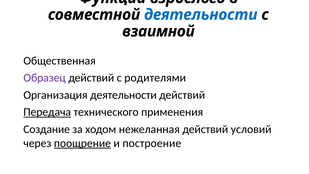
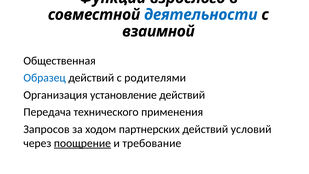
Образец colour: purple -> blue
Организация деятельности: деятельности -> установление
Передача underline: present -> none
Создание: Создание -> Запросов
нежеланная: нежеланная -> партнерских
построение: построение -> требование
